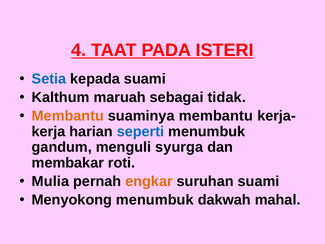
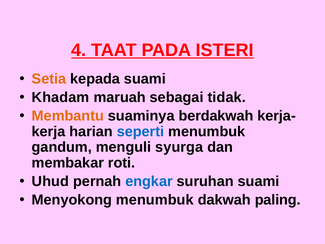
Setia colour: blue -> orange
Kalthum: Kalthum -> Khadam
suaminya membantu: membantu -> berdakwah
Mulia: Mulia -> Uhud
engkar colour: orange -> blue
mahal: mahal -> paling
